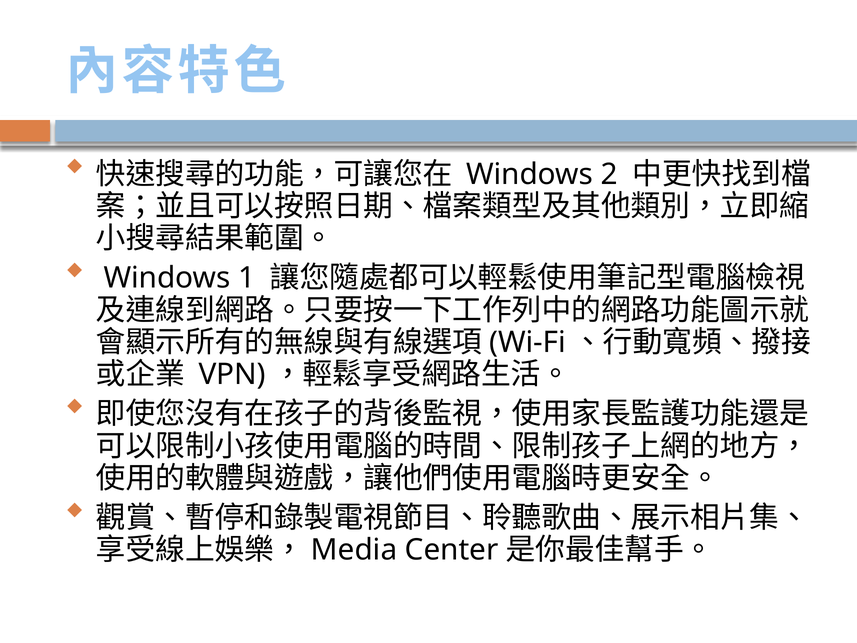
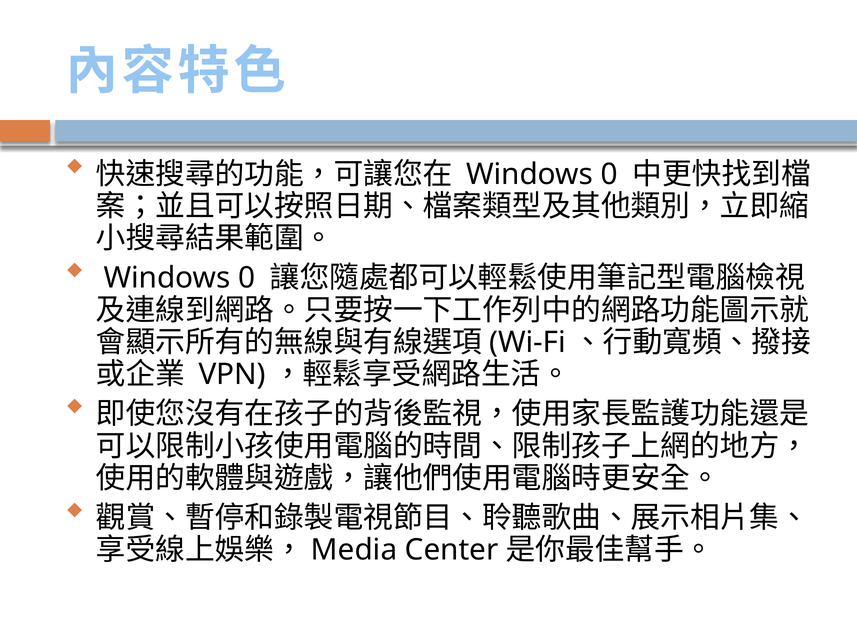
2 at (609, 174): 2 -> 0
1 at (247, 278): 1 -> 0
